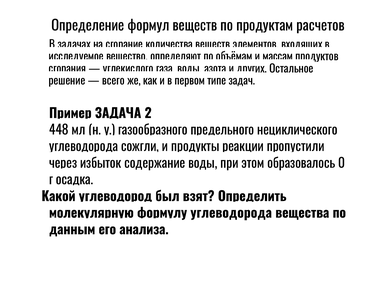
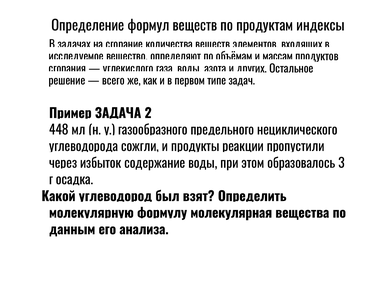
расчетов: расчетов -> индексы
0: 0 -> 3
углеводорода at (231, 214): углеводорода -> молекулярная
